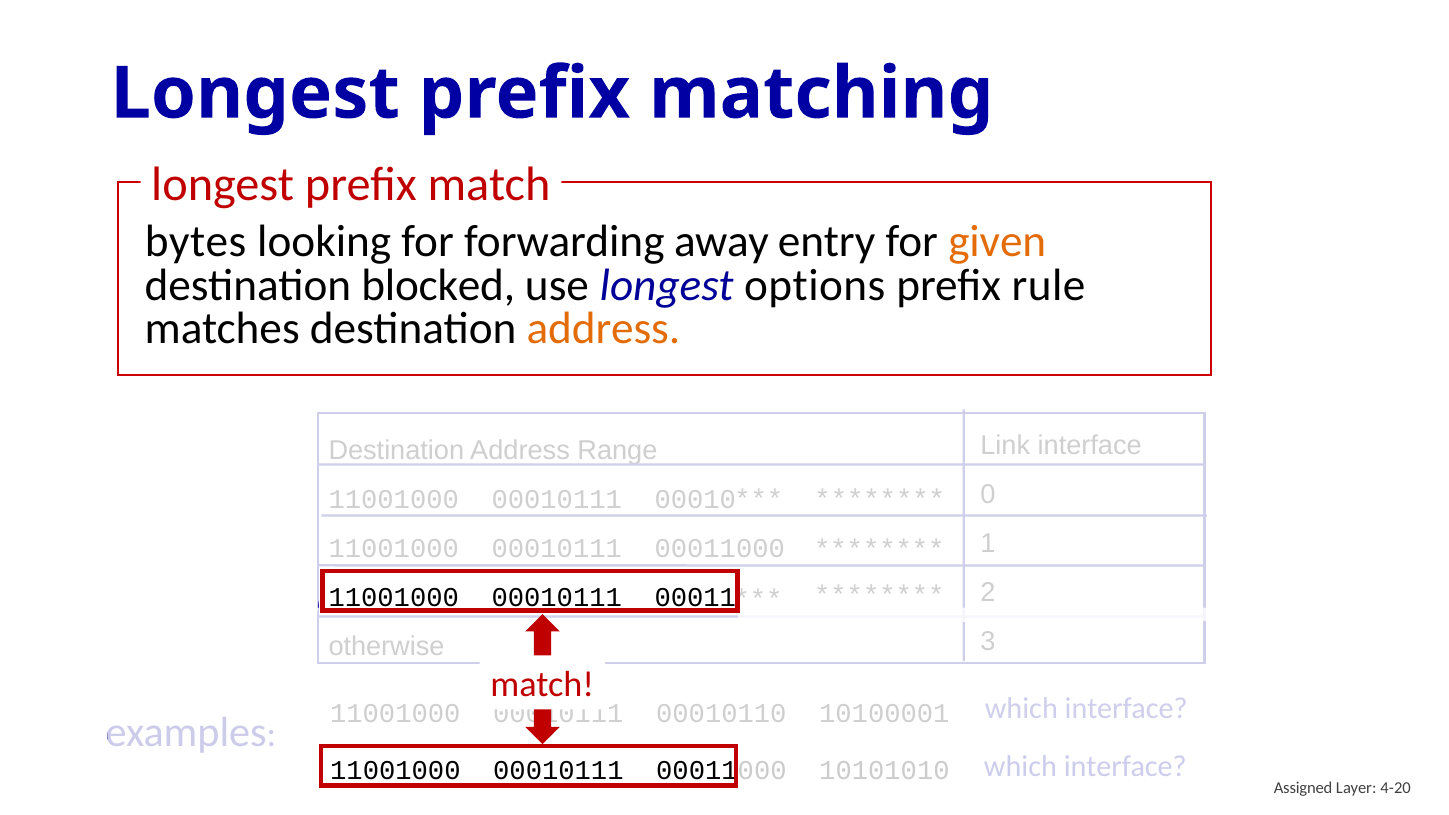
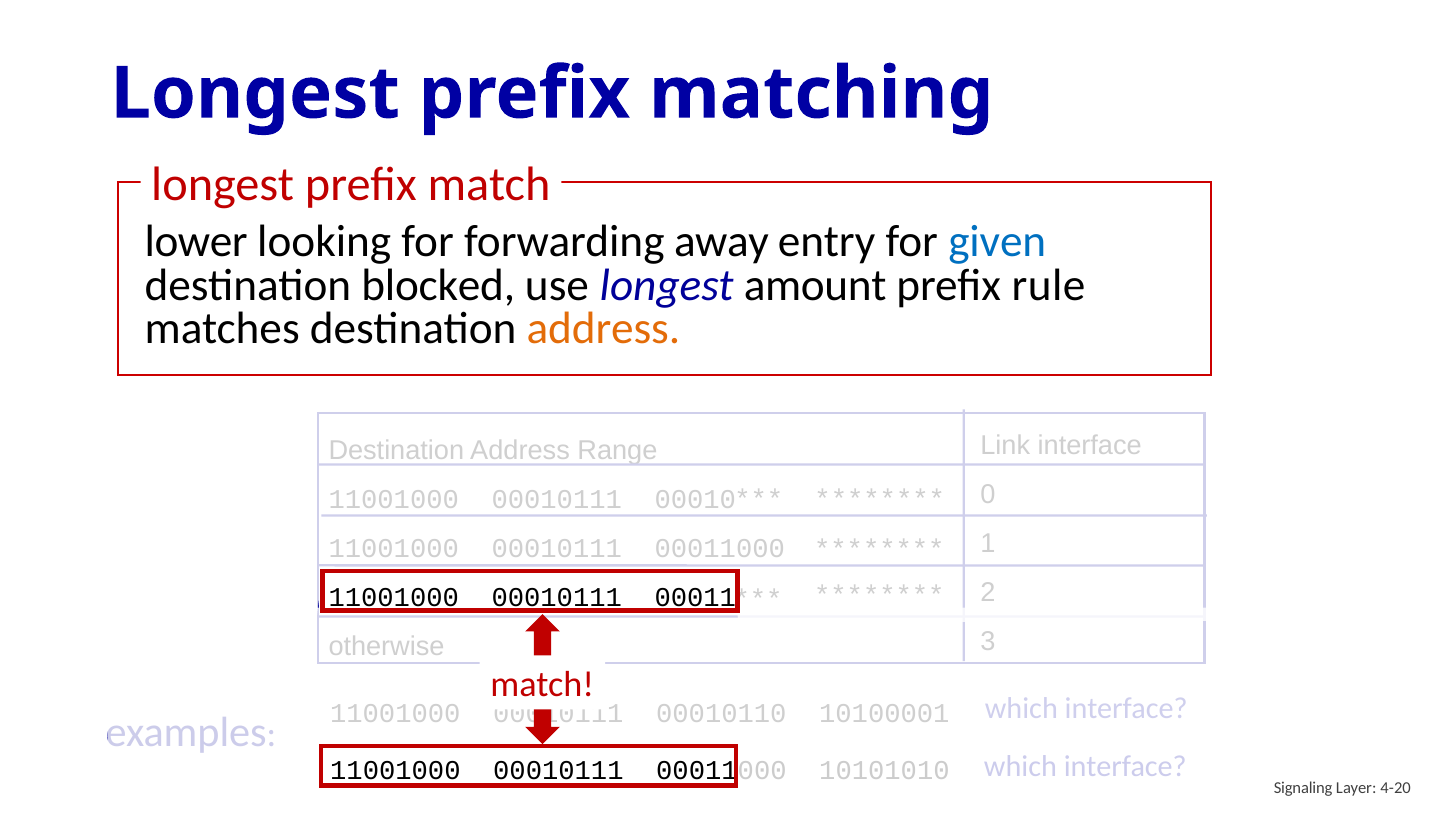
bytes: bytes -> lower
given colour: orange -> blue
options: options -> amount
Assigned: Assigned -> Signaling
